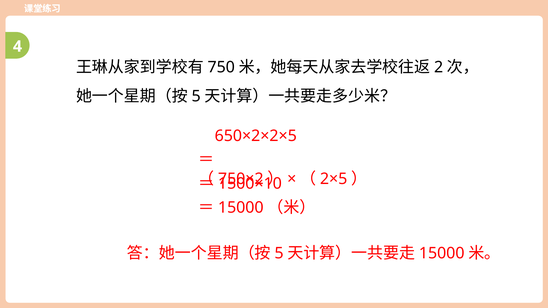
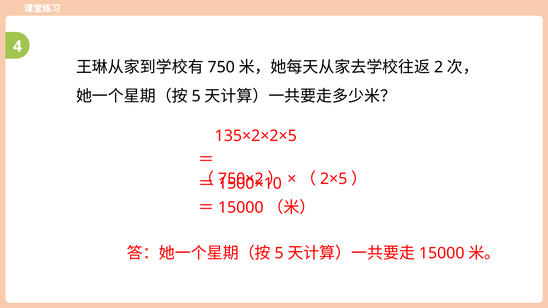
650×2×2×5: 650×2×2×5 -> 135×2×2×5
